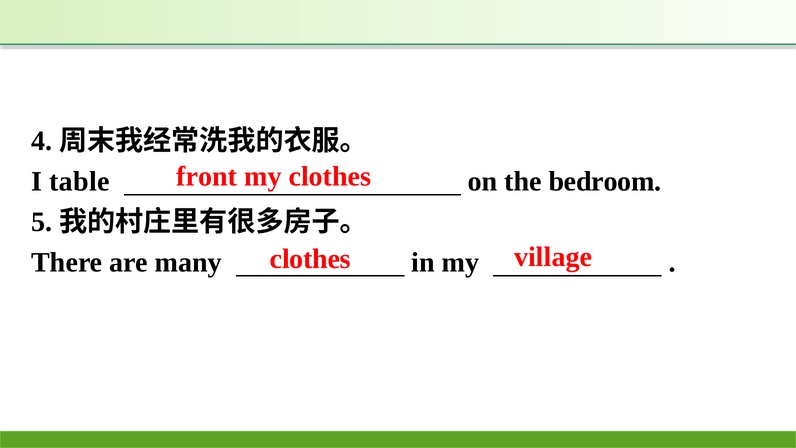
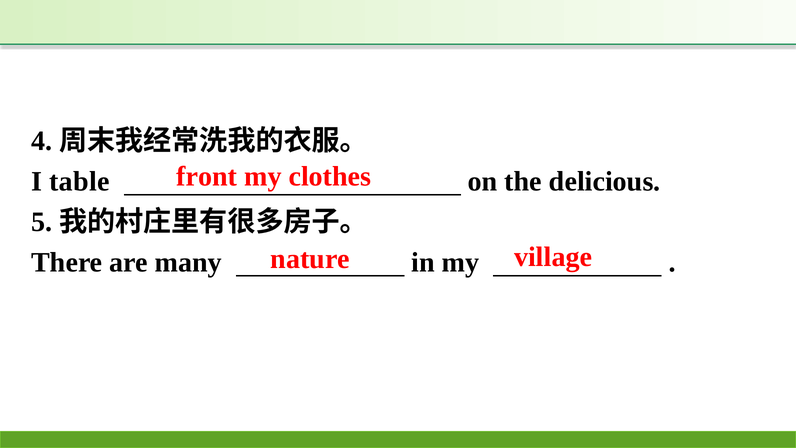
bedroom: bedroom -> delicious
clothes at (310, 259): clothes -> nature
